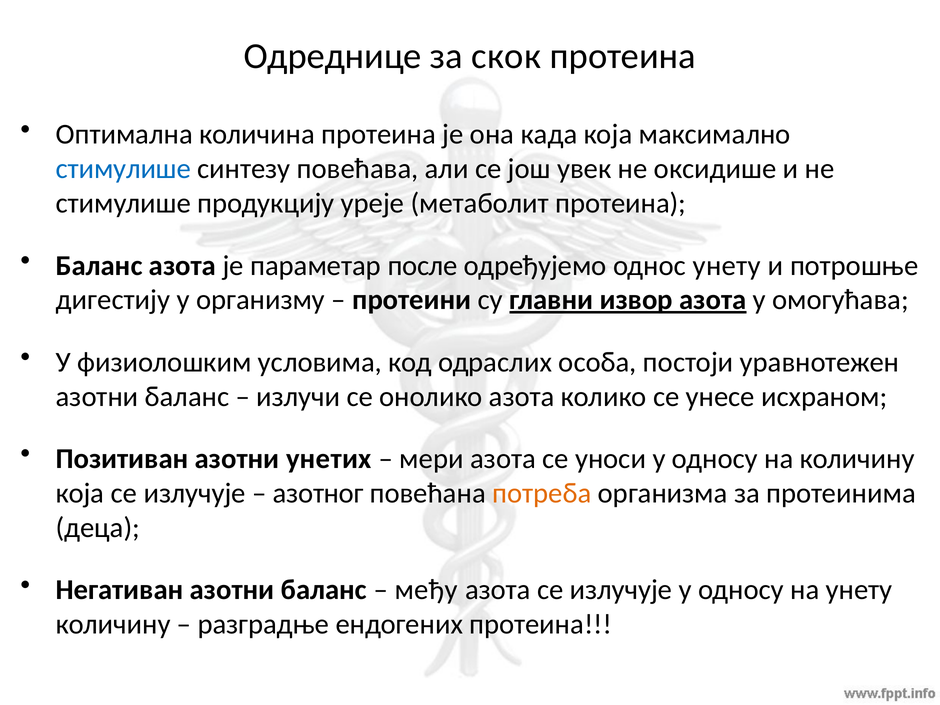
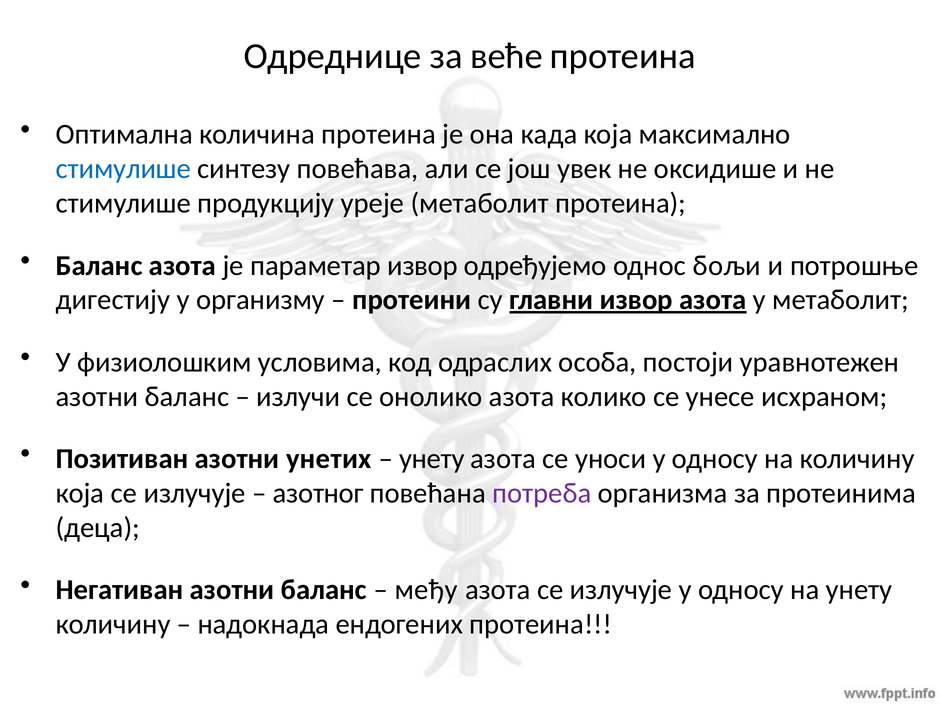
скок: скок -> веће
параметар после: после -> извор
однос унету: унету -> бољи
у омогућава: омогућава -> метаболит
мери at (432, 459): мери -> унету
потреба colour: orange -> purple
разградње: разградње -> надокнада
